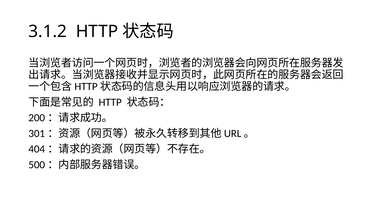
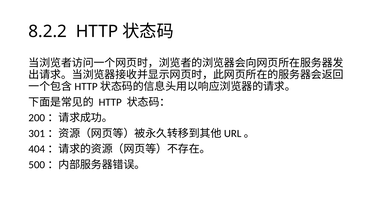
3.1.2: 3.1.2 -> 8.2.2
